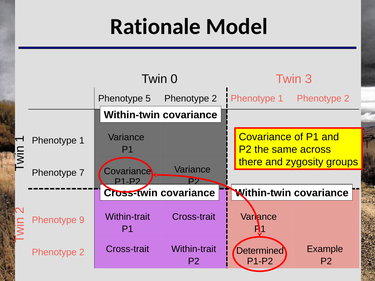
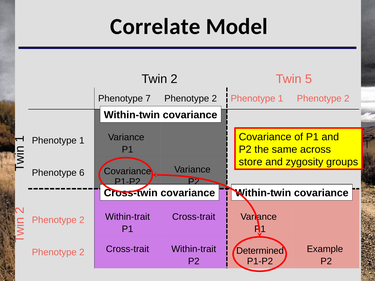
Rationale: Rationale -> Correlate
Twin 0: 0 -> 2
3: 3 -> 5
5: 5 -> 7
there: there -> store
7: 7 -> 6
9 at (82, 220): 9 -> 2
